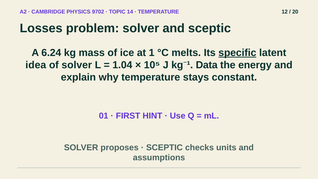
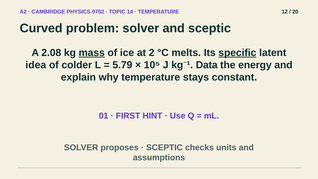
Losses: Losses -> Curved
6.24: 6.24 -> 2.08
mass underline: none -> present
1: 1 -> 2
of solver: solver -> colder
1.04: 1.04 -> 5.79
